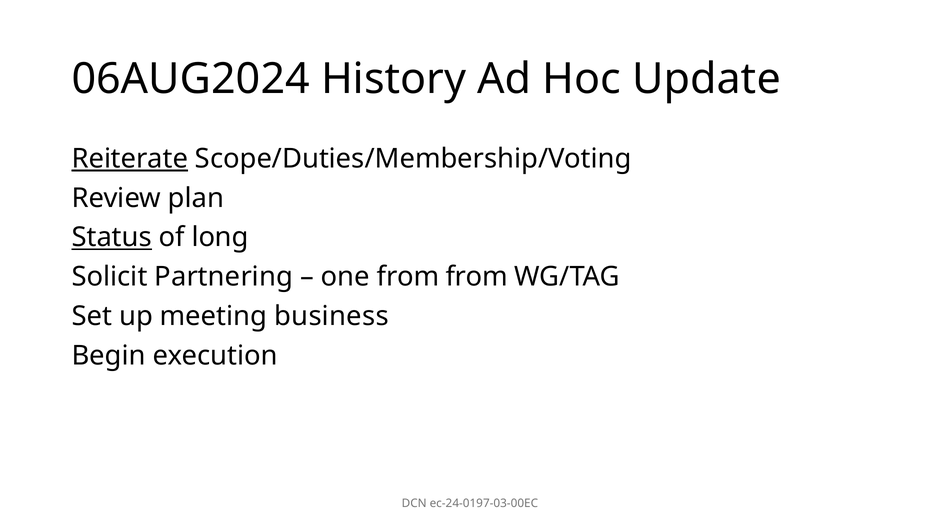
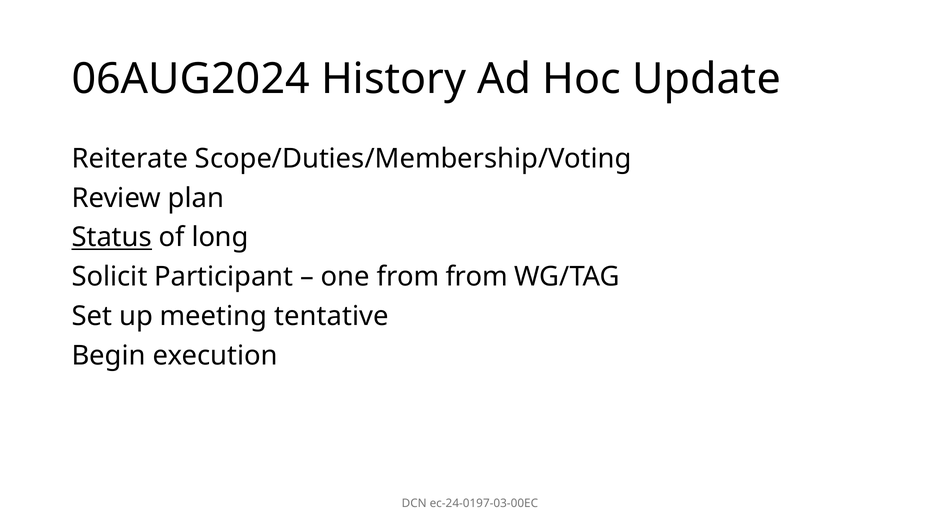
Reiterate underline: present -> none
Partnering: Partnering -> Participant
business: business -> tentative
